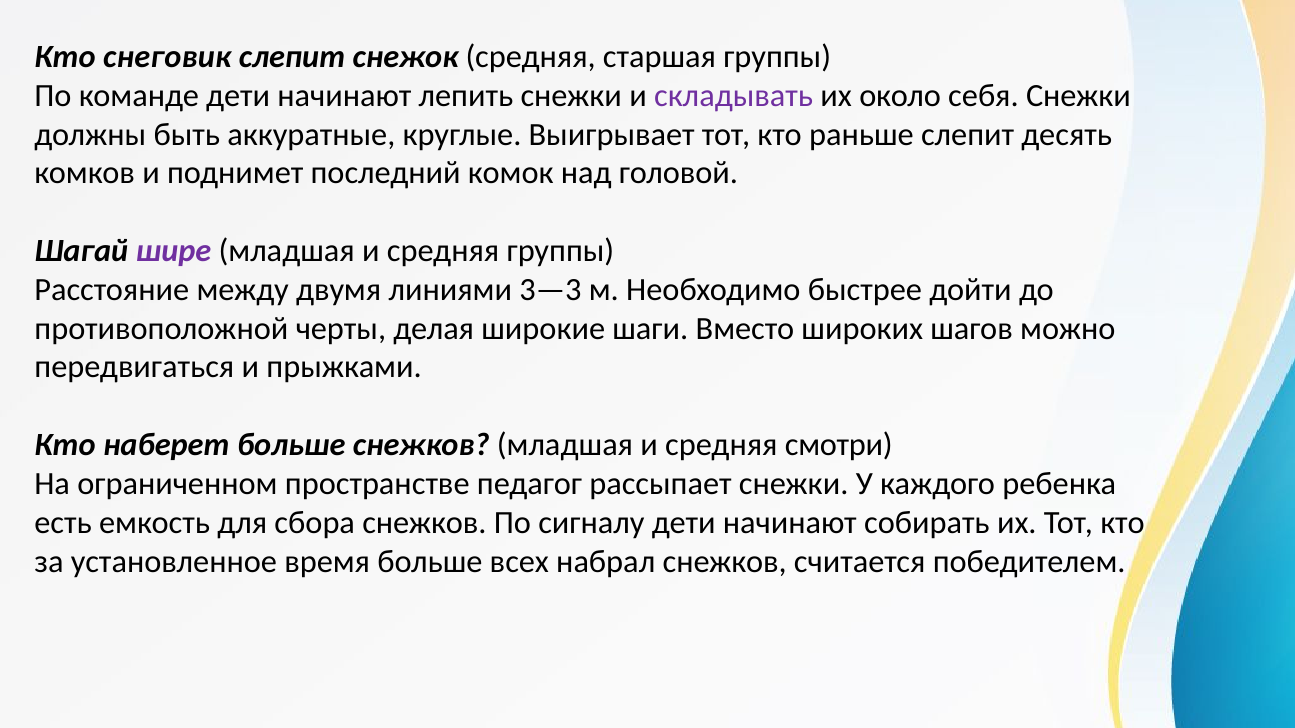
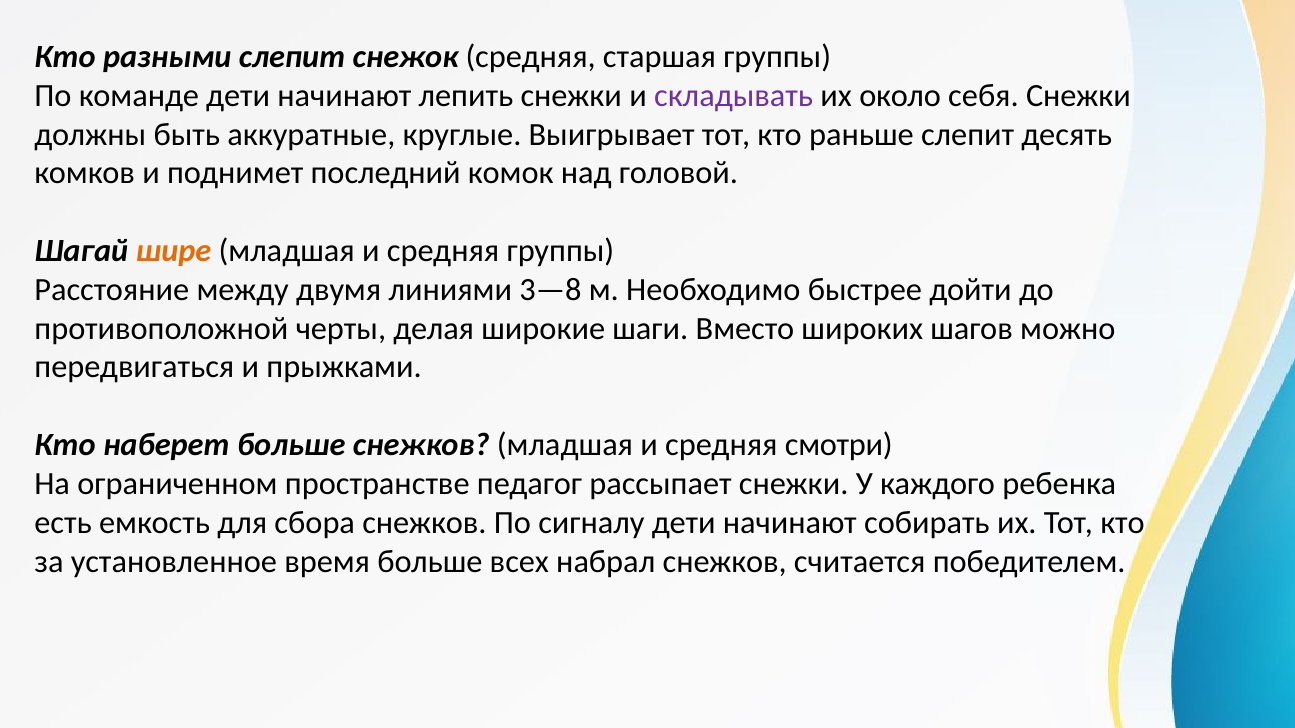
снеговик: снеговик -> разными
шире colour: purple -> orange
3—3: 3—3 -> 3—8
